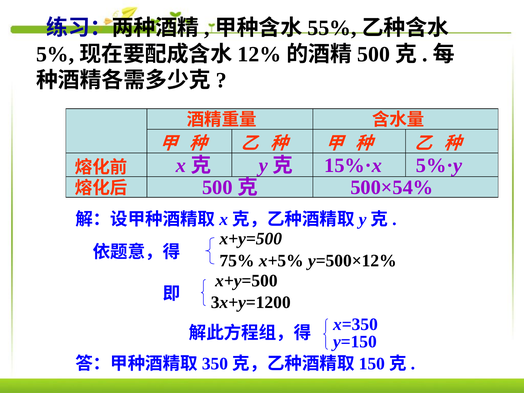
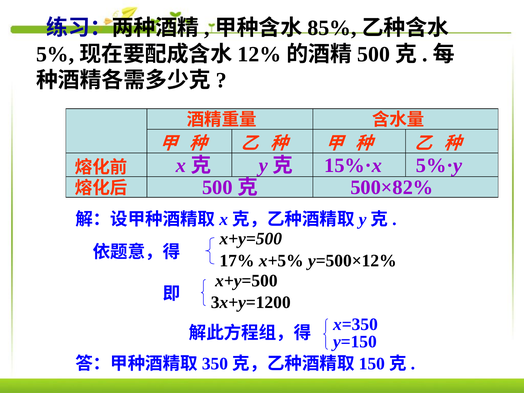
55%: 55% -> 85%
500×54%: 500×54% -> 500×82%
75%: 75% -> 17%
